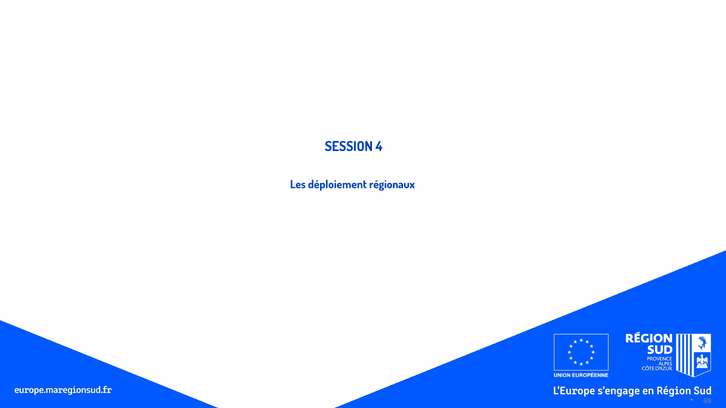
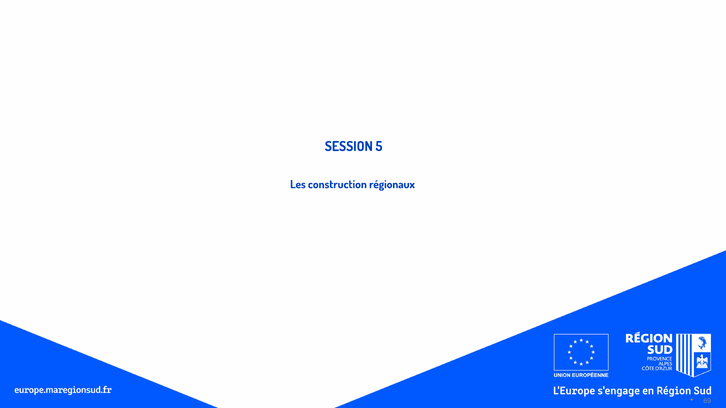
4: 4 -> 5
déploiement: déploiement -> construction
